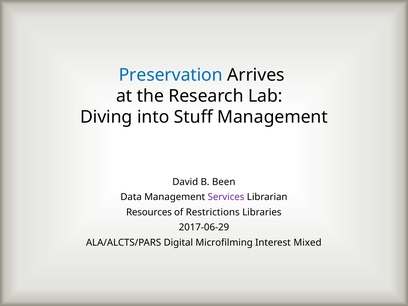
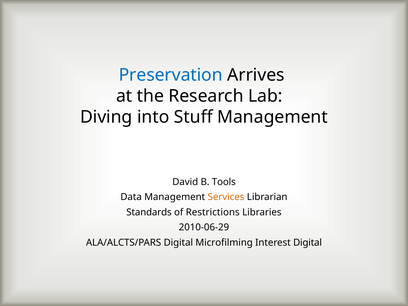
Been: Been -> Tools
Services colour: purple -> orange
Resources: Resources -> Standards
2017-06-29: 2017-06-29 -> 2010-06-29
Interest Mixed: Mixed -> Digital
